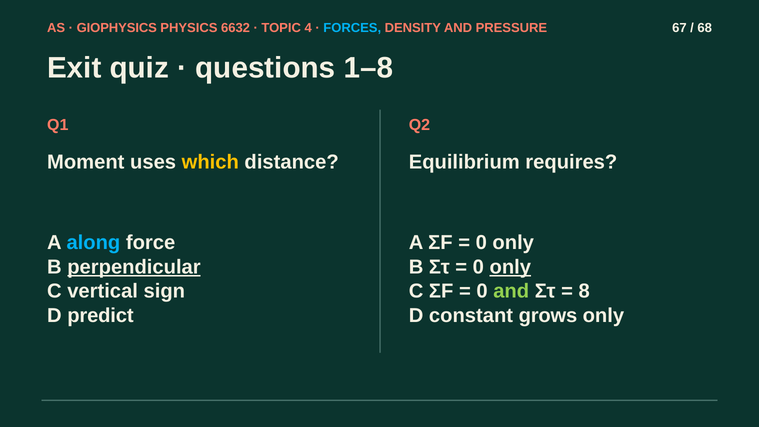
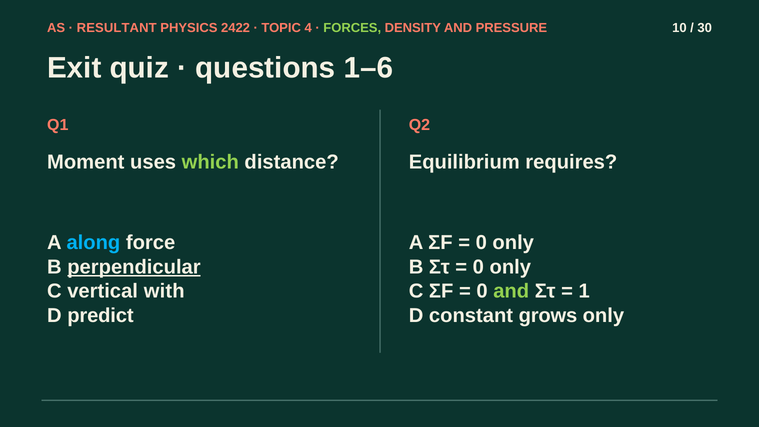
GIOPHYSICS: GIOPHYSICS -> RESULTANT
6632: 6632 -> 2422
FORCES colour: light blue -> light green
67: 67 -> 10
68: 68 -> 30
1–8: 1–8 -> 1–6
which colour: yellow -> light green
only at (510, 267) underline: present -> none
sign: sign -> with
8: 8 -> 1
